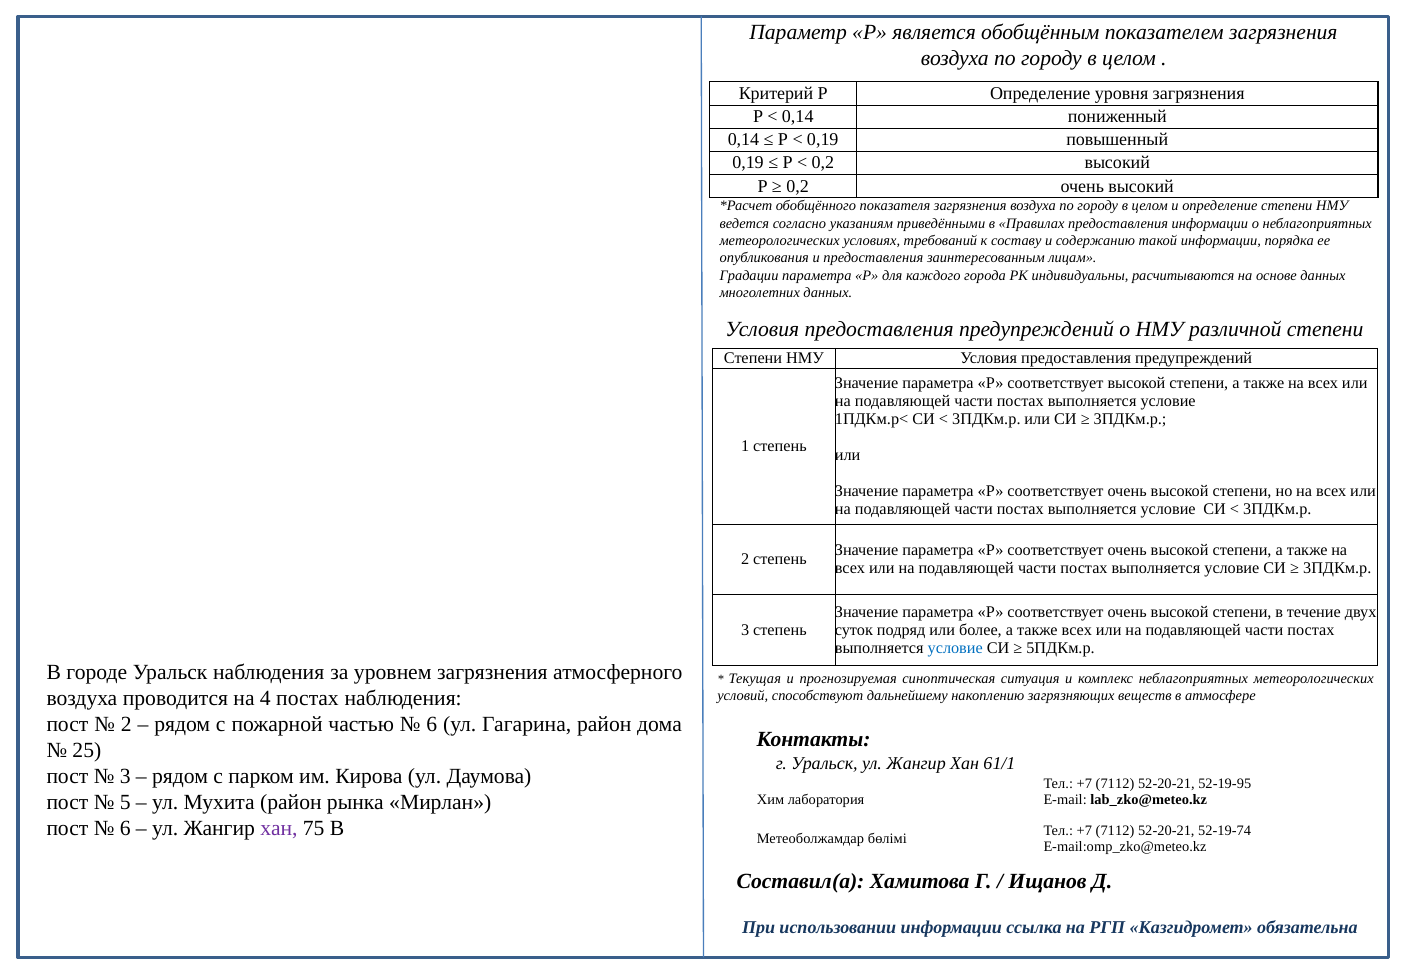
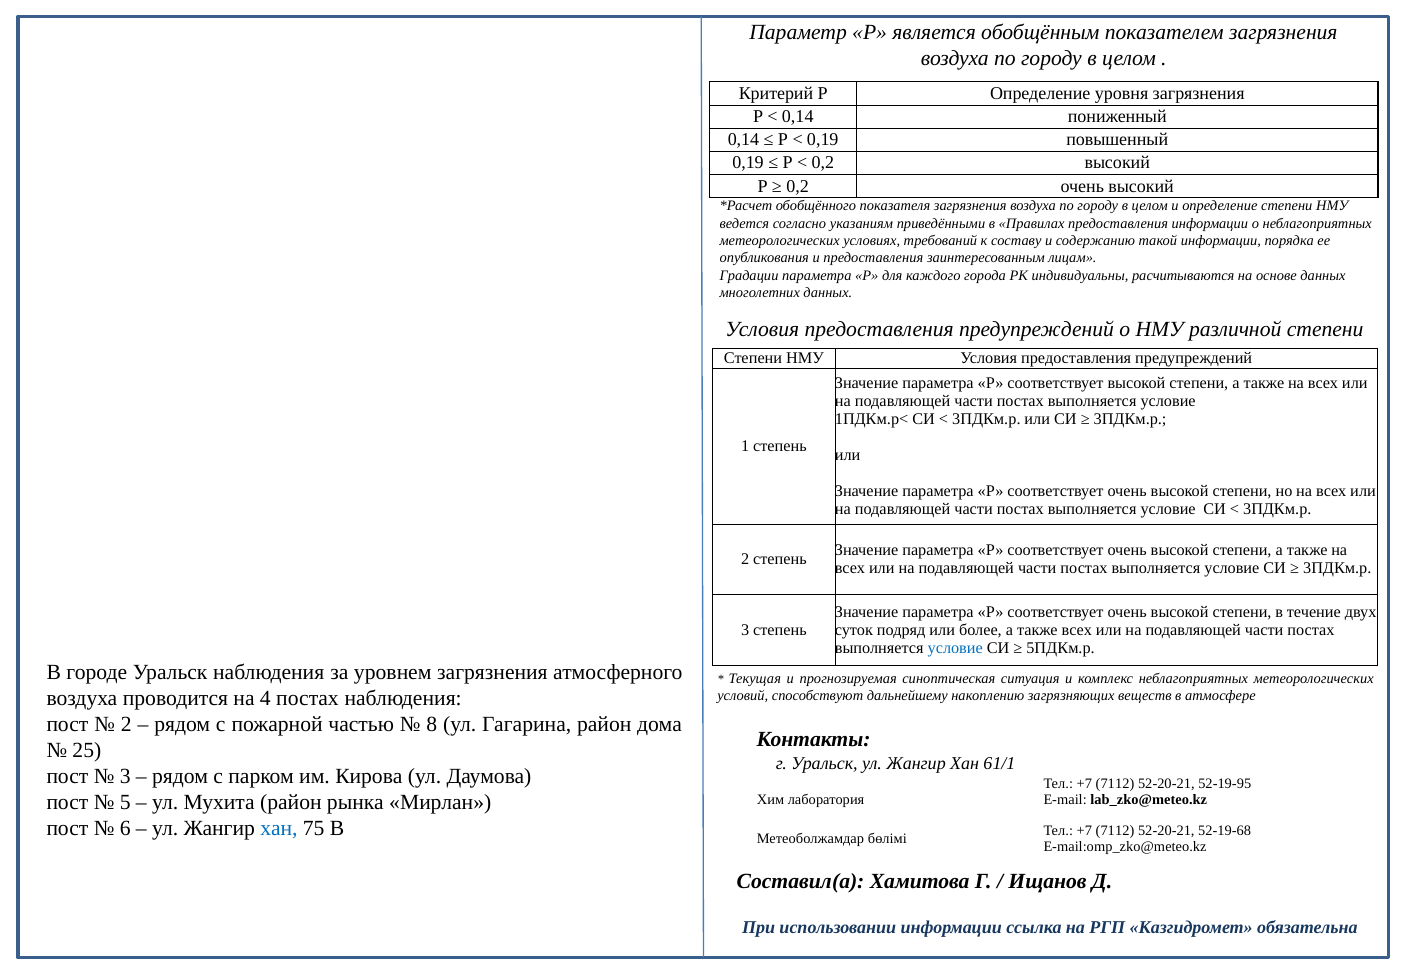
6 at (432, 724): 6 -> 8
хан at (279, 828) colour: purple -> blue
52-19-74: 52-19-74 -> 52-19-68
